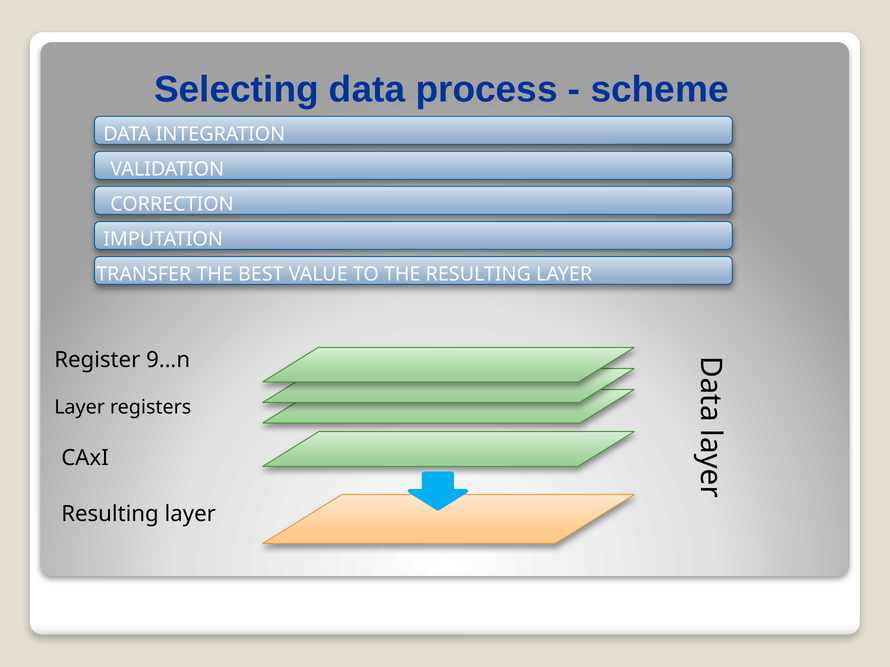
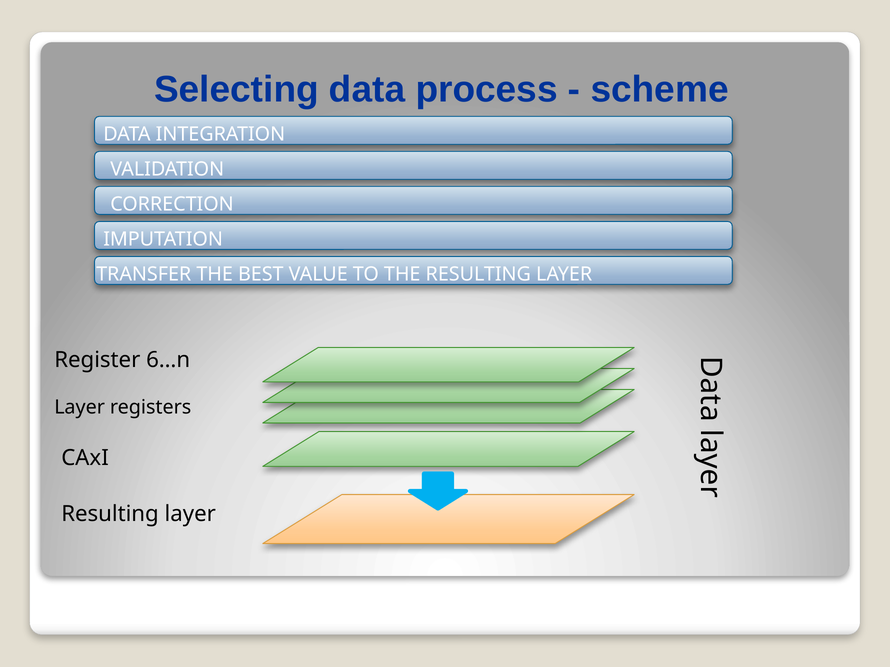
9…n: 9…n -> 6…n
